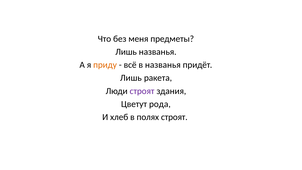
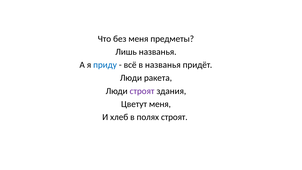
приду colour: orange -> blue
Лишь at (131, 78): Лишь -> Люди
Цветут рода: рода -> меня
